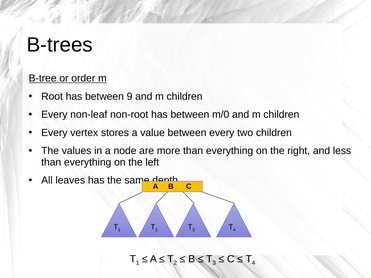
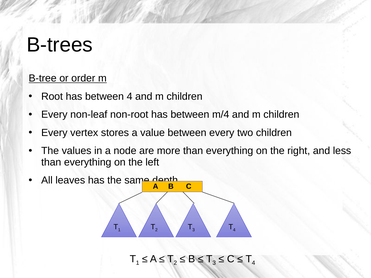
between 9: 9 -> 4
m/0: m/0 -> m/4
